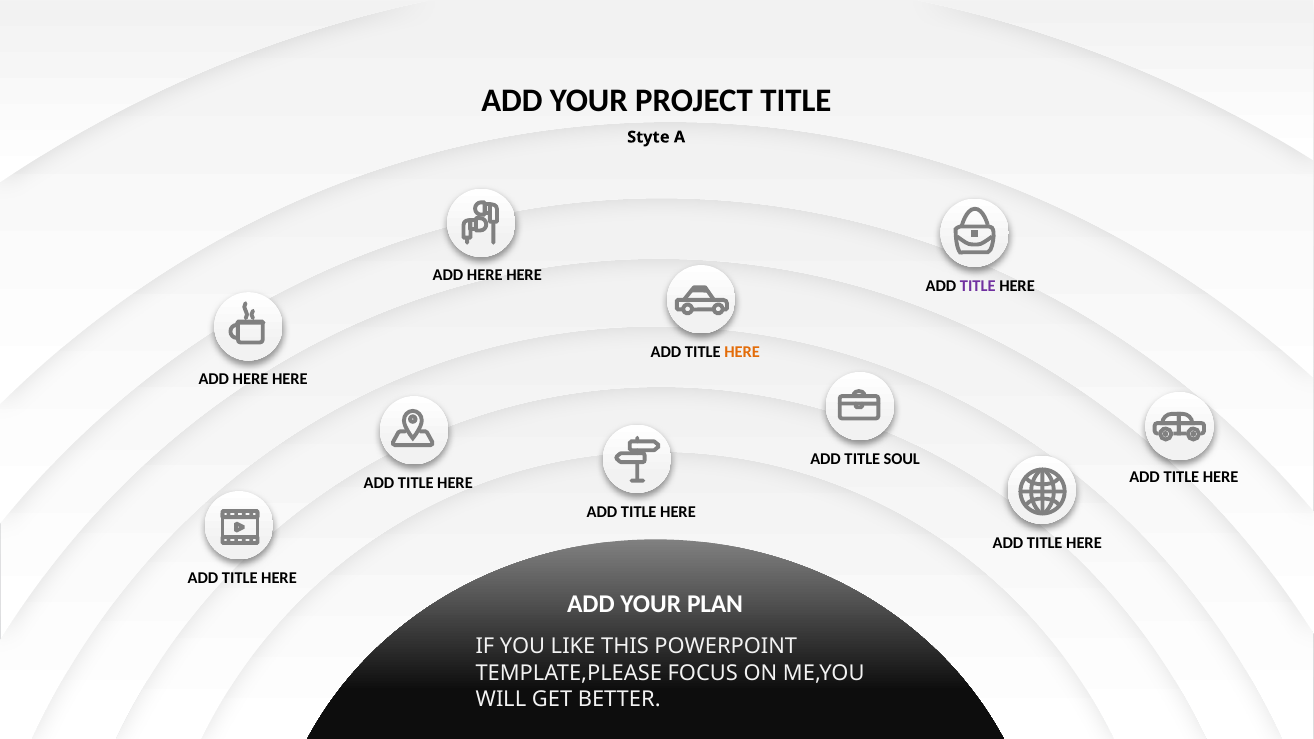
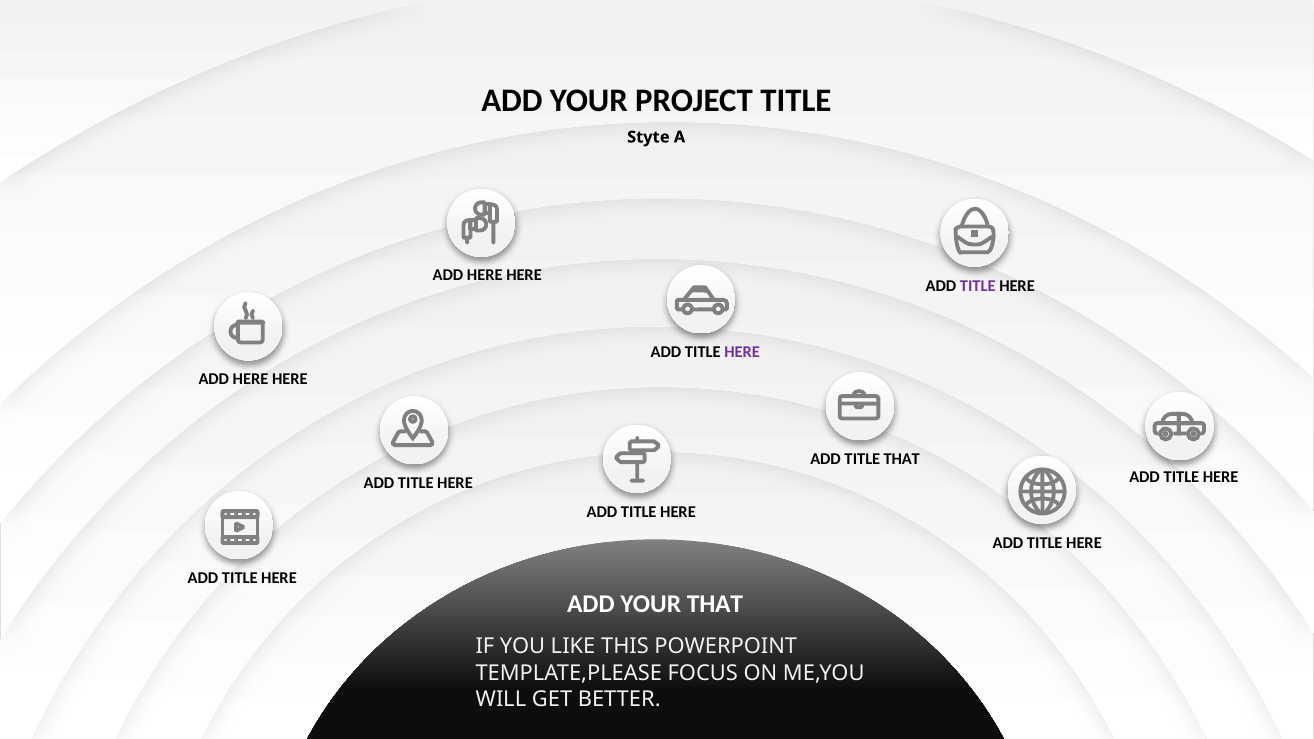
HERE at (742, 353) colour: orange -> purple
TITLE SOUL: SOUL -> THAT
YOUR PLAN: PLAN -> THAT
